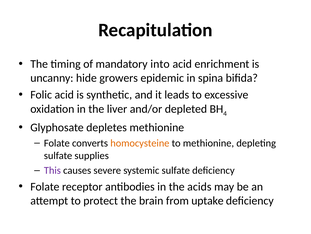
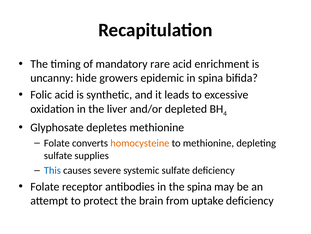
into: into -> rare
This colour: purple -> blue
the acids: acids -> spina
